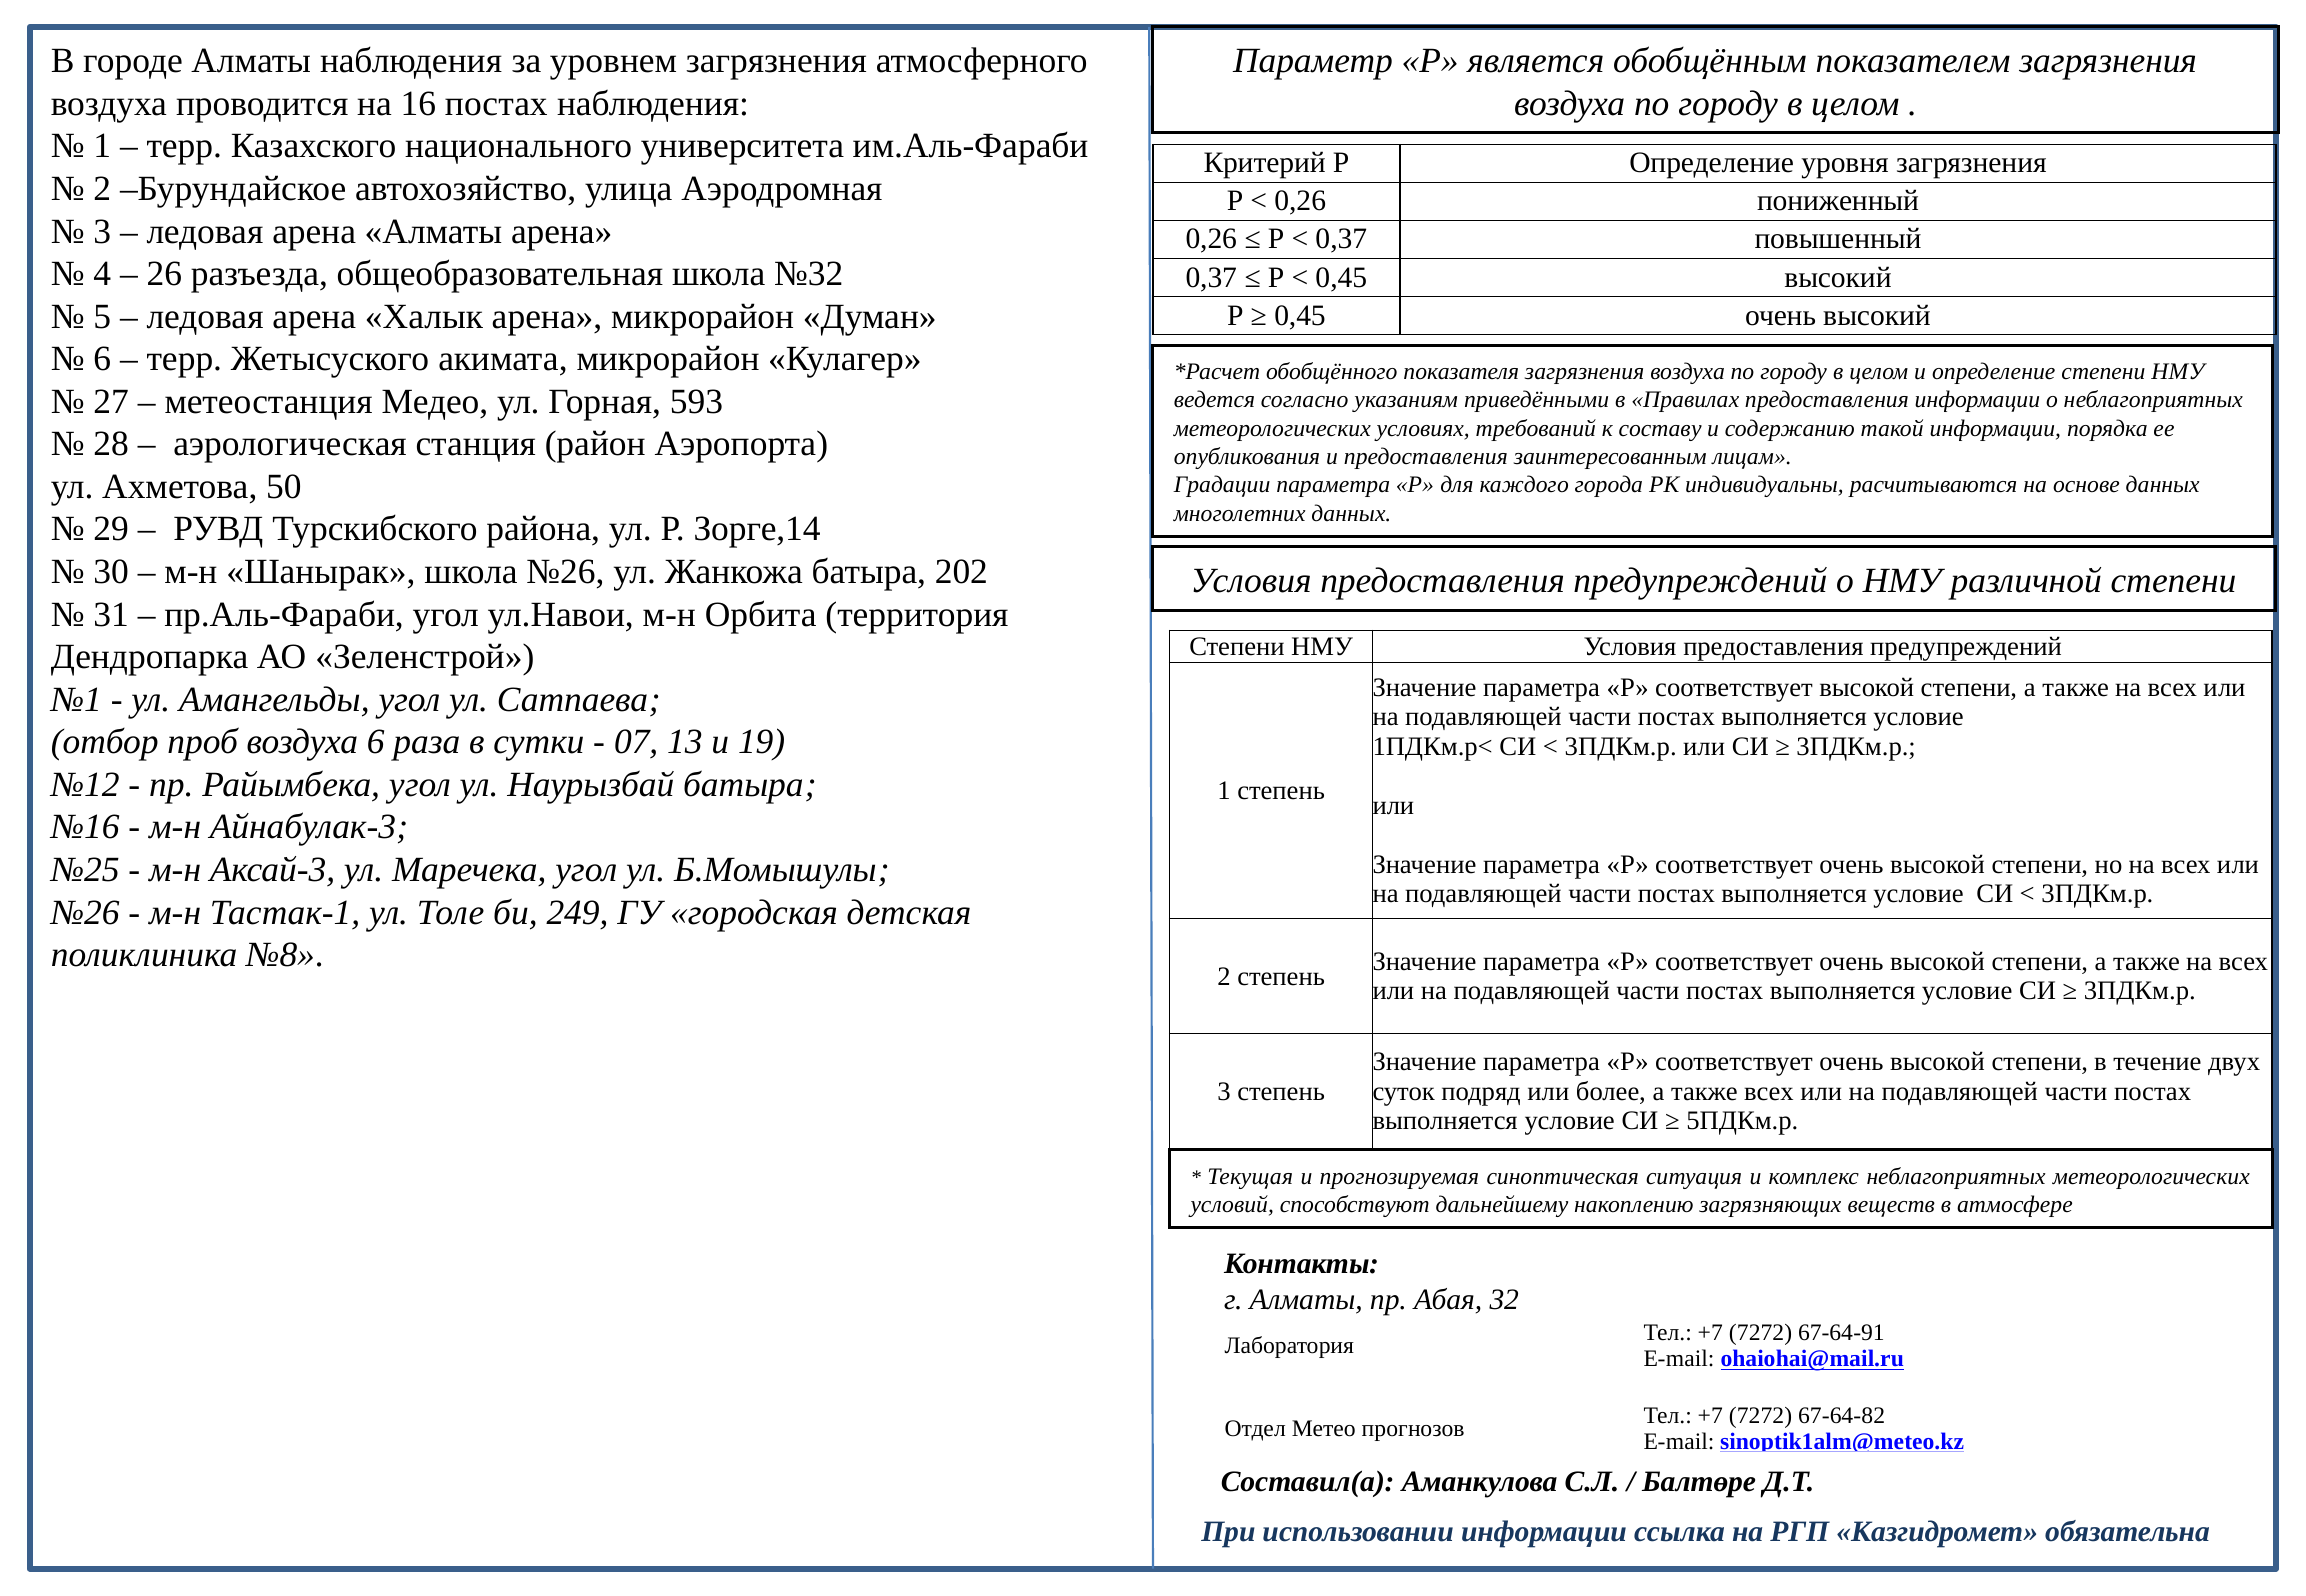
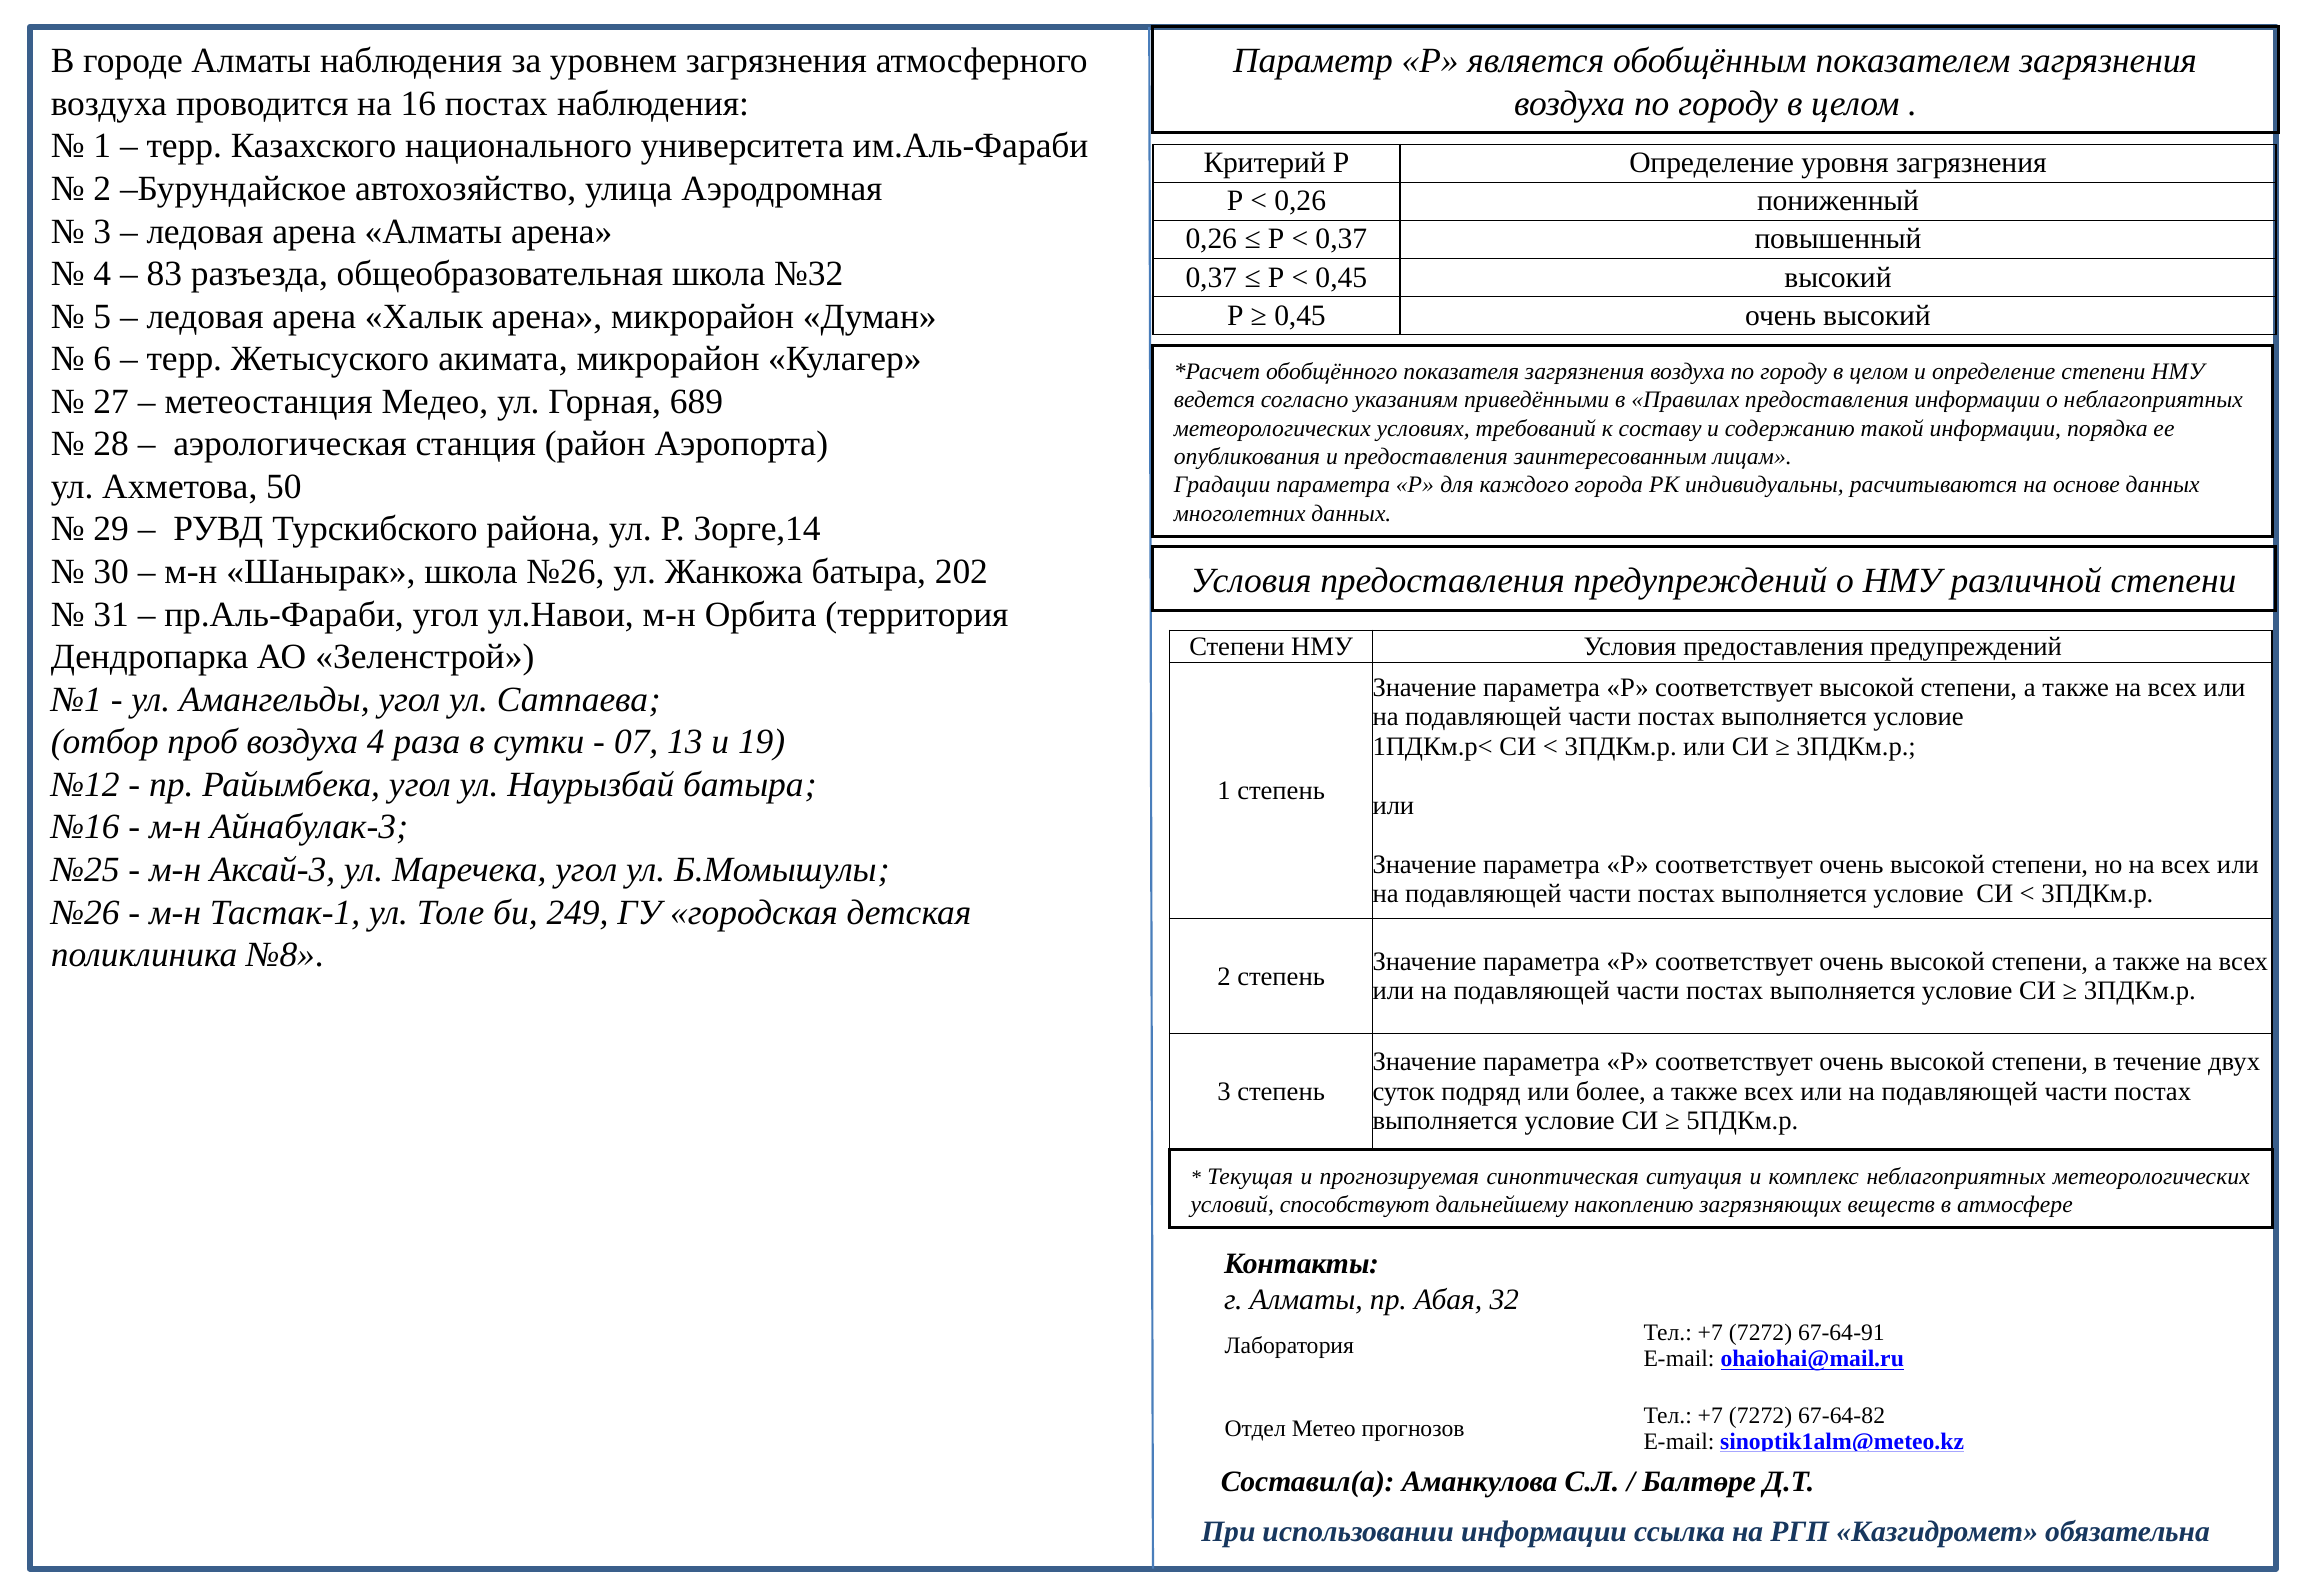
26: 26 -> 83
593: 593 -> 689
воздуха 6: 6 -> 4
